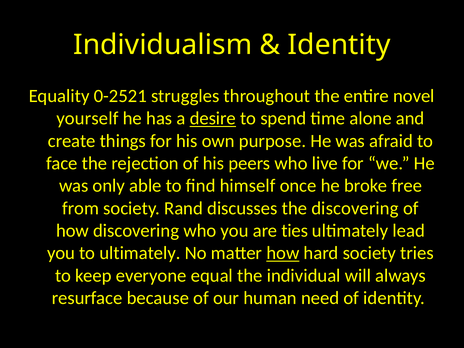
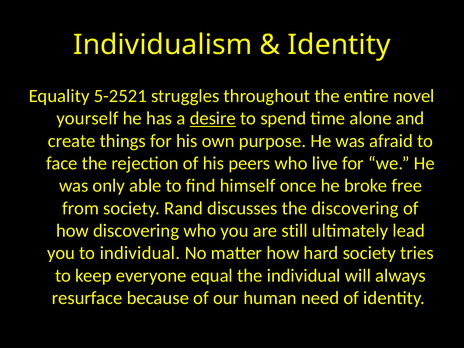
0-2521: 0-2521 -> 5-2521
ties: ties -> still
to ultimately: ultimately -> individual
how at (283, 253) underline: present -> none
